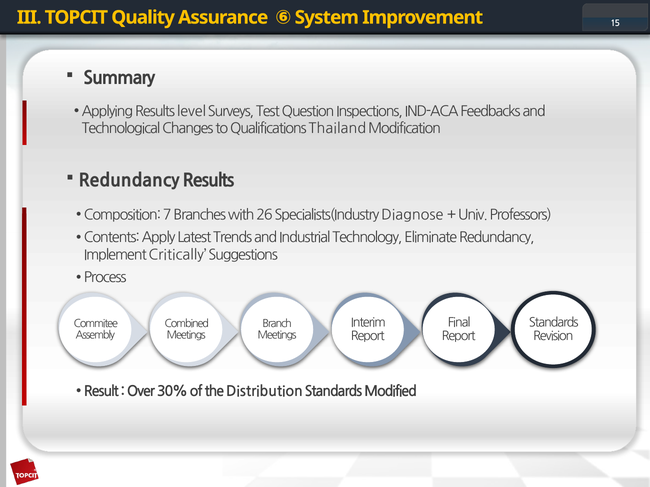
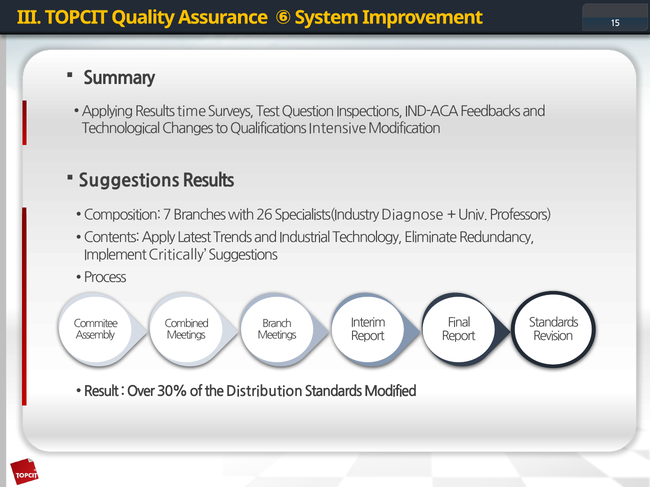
level: level -> time
Thailand: Thailand -> Intensive
Redundancy at (129, 181): Redundancy -> Suggestions
